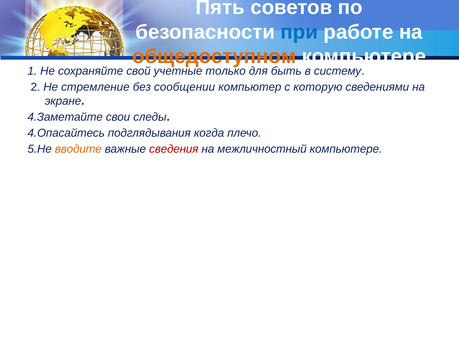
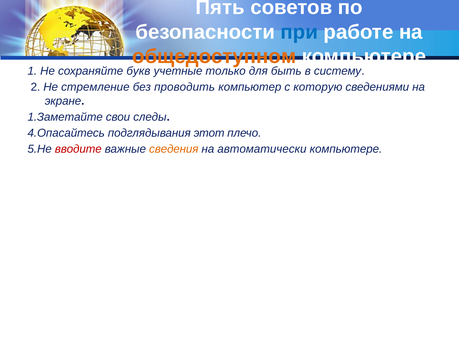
свой: свой -> букв
сообщении: сообщении -> проводить
4.Заметайте: 4.Заметайте -> 1.Заметайте
когда: когда -> этот
вводите colour: orange -> red
сведения colour: red -> orange
межличностный: межличностный -> автоматически
